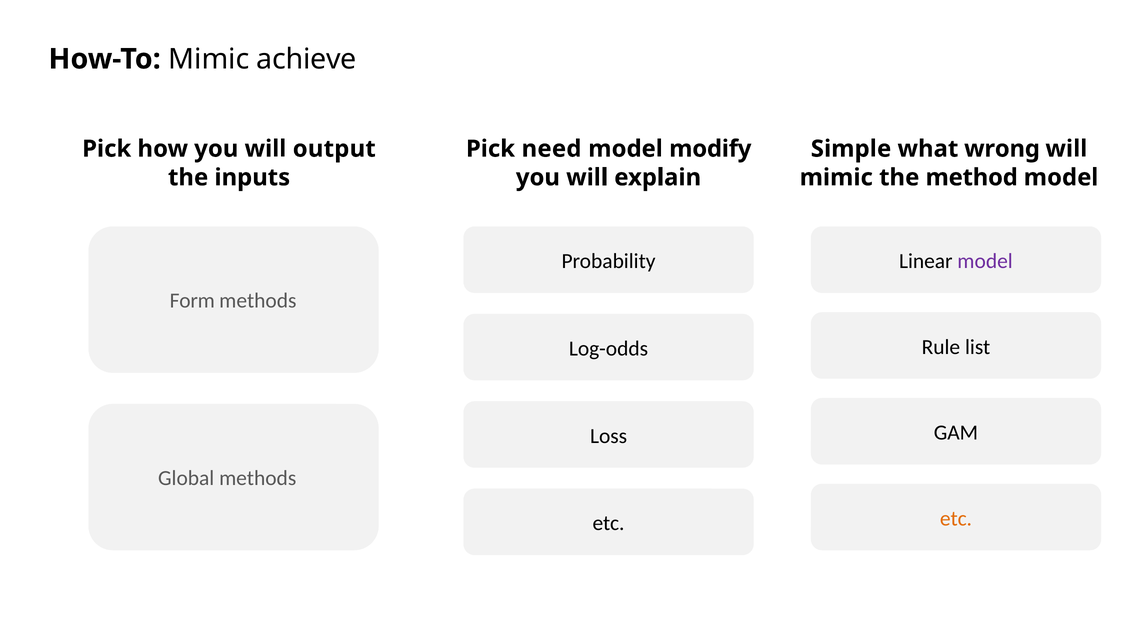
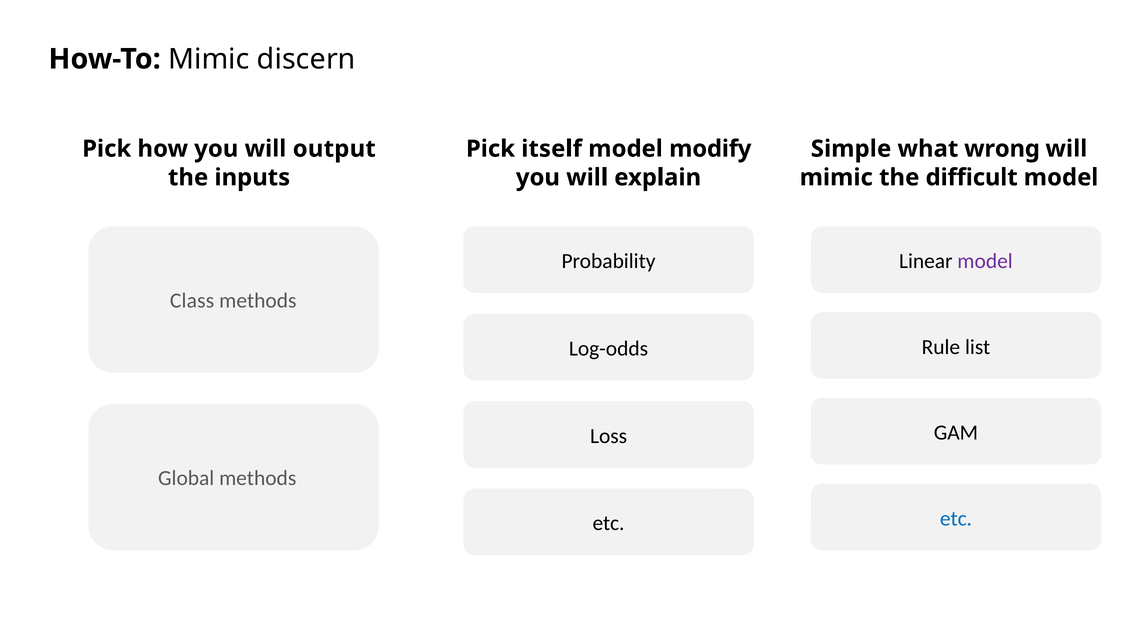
achieve: achieve -> discern
need: need -> itself
method: method -> difficult
Form: Form -> Class
etc at (956, 519) colour: orange -> blue
